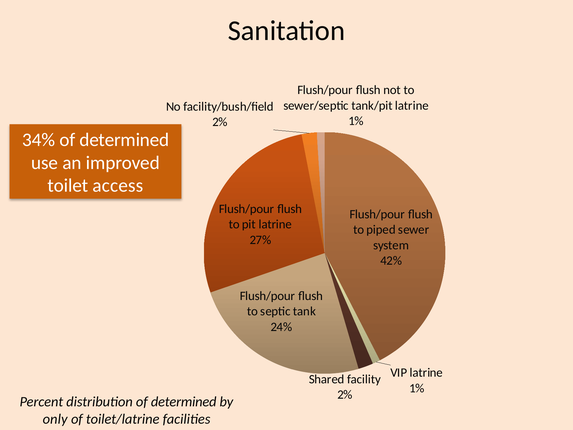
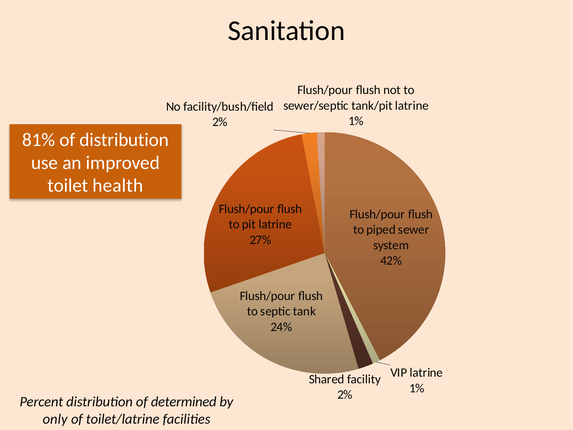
34%: 34% -> 81%
determined at (124, 140): determined -> distribution
access: access -> health
